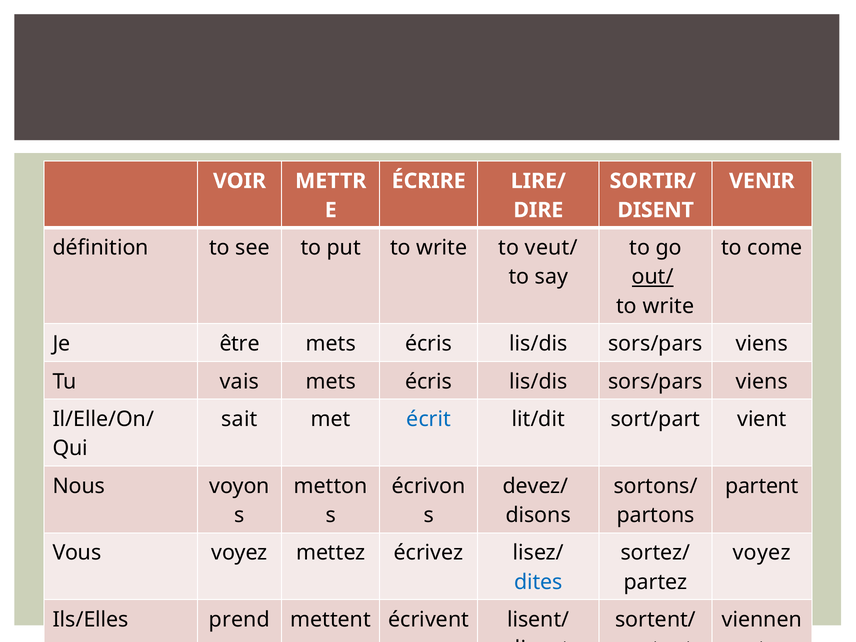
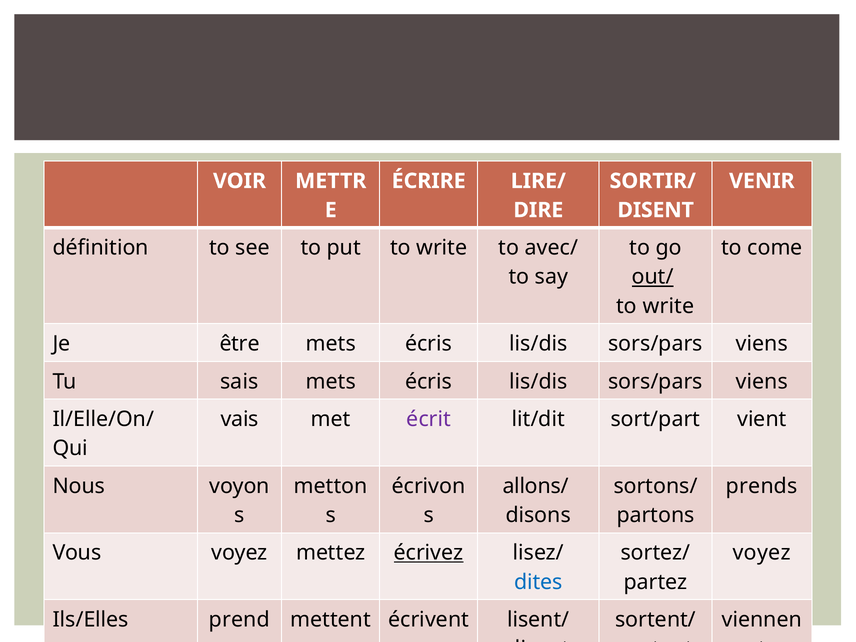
veut/: veut/ -> avec/
vais: vais -> sais
sait: sait -> vais
écrit colour: blue -> purple
devez/: devez/ -> allons/
partent at (762, 486): partent -> prends
écrivez underline: none -> present
